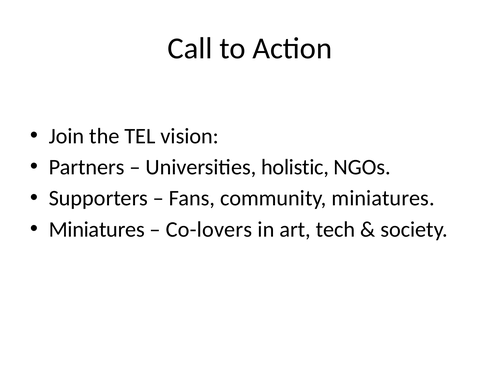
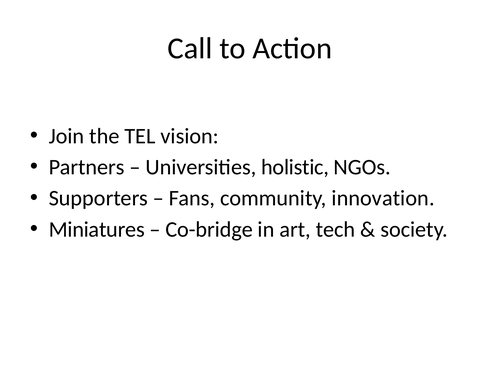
community miniatures: miniatures -> innovation
Co-lovers: Co-lovers -> Co-bridge
